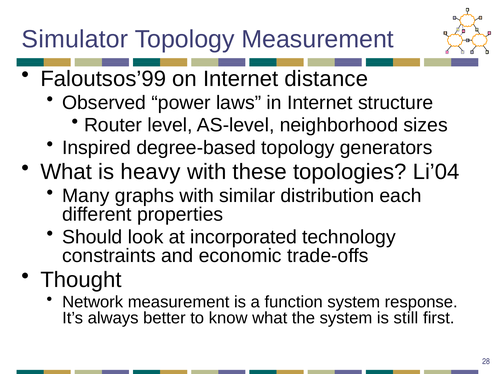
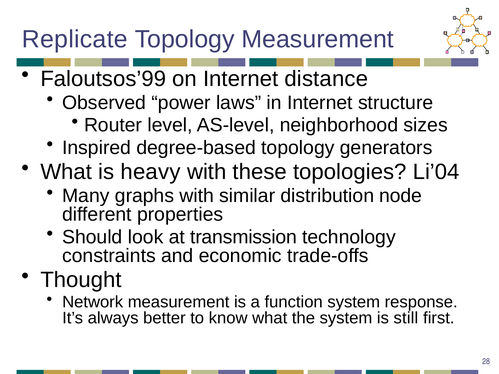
Simulator: Simulator -> Replicate
each: each -> node
incorporated: incorporated -> transmission
